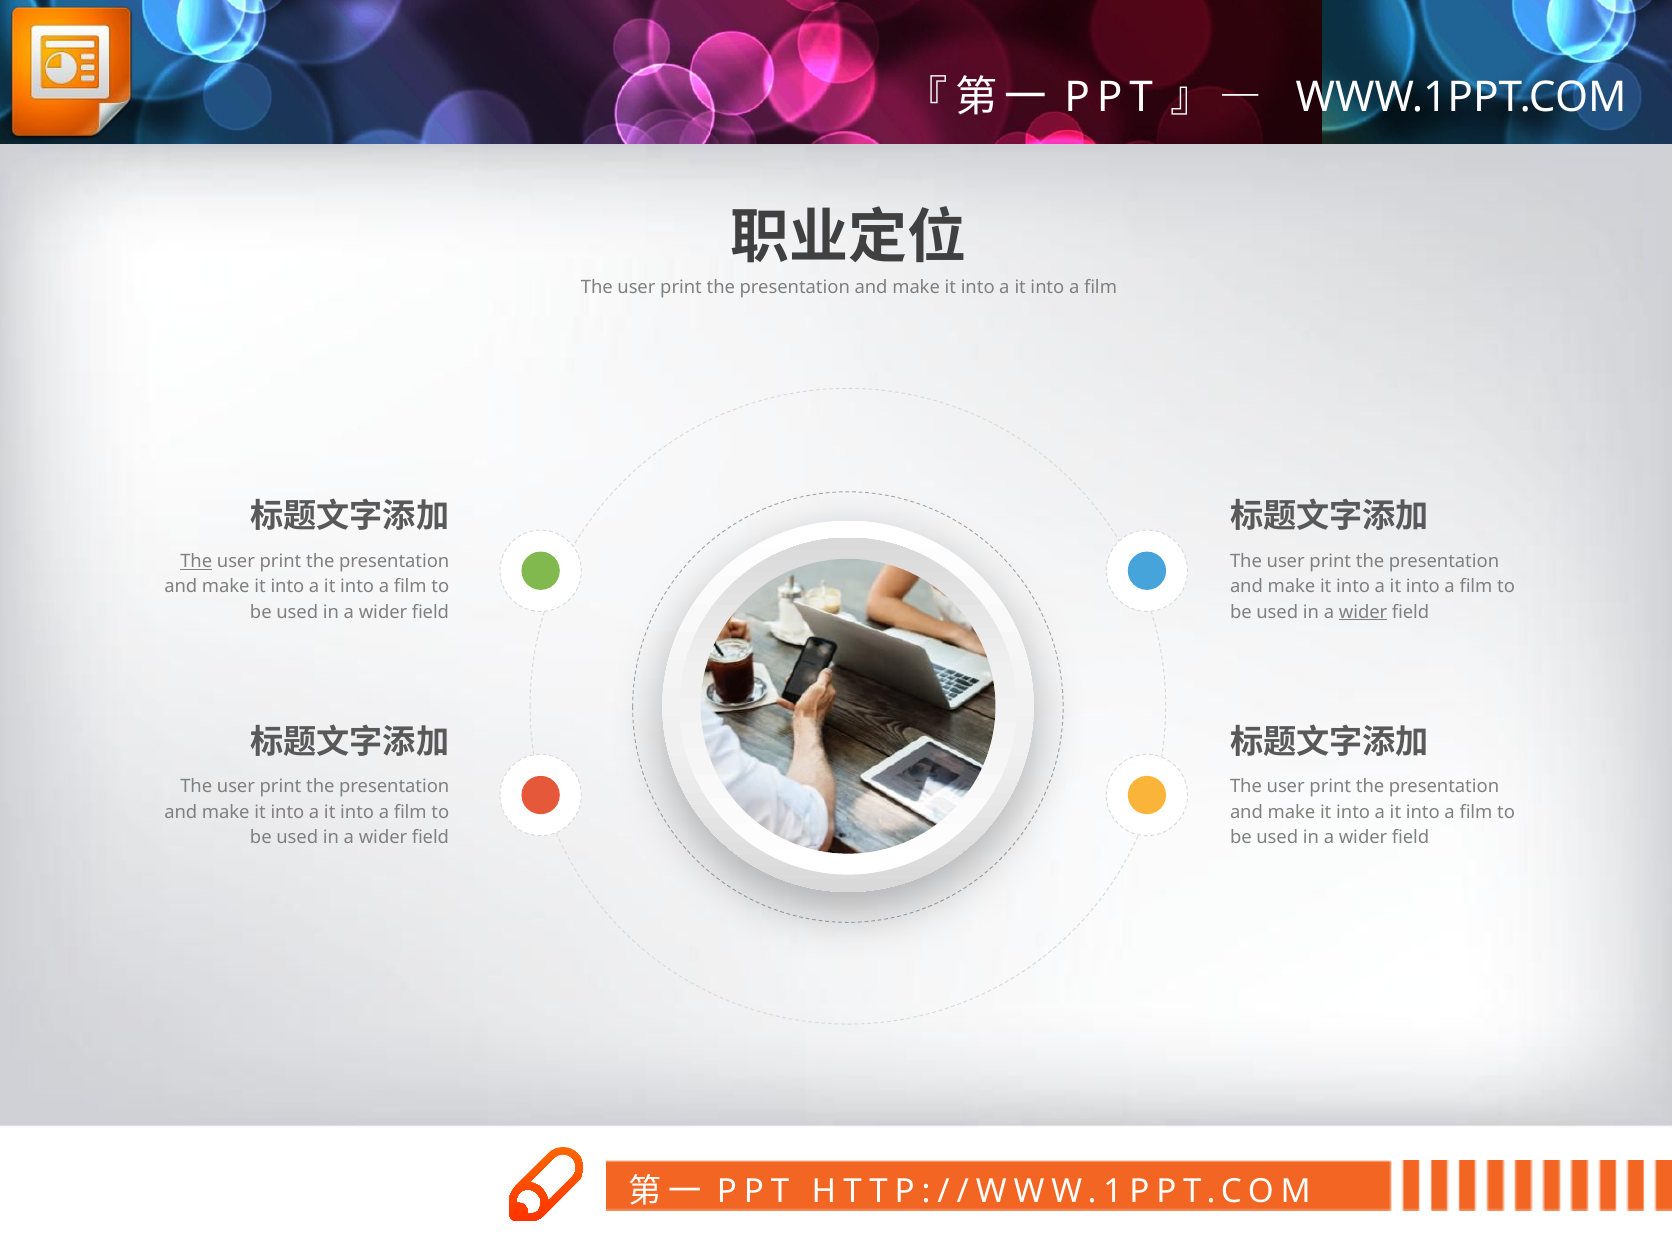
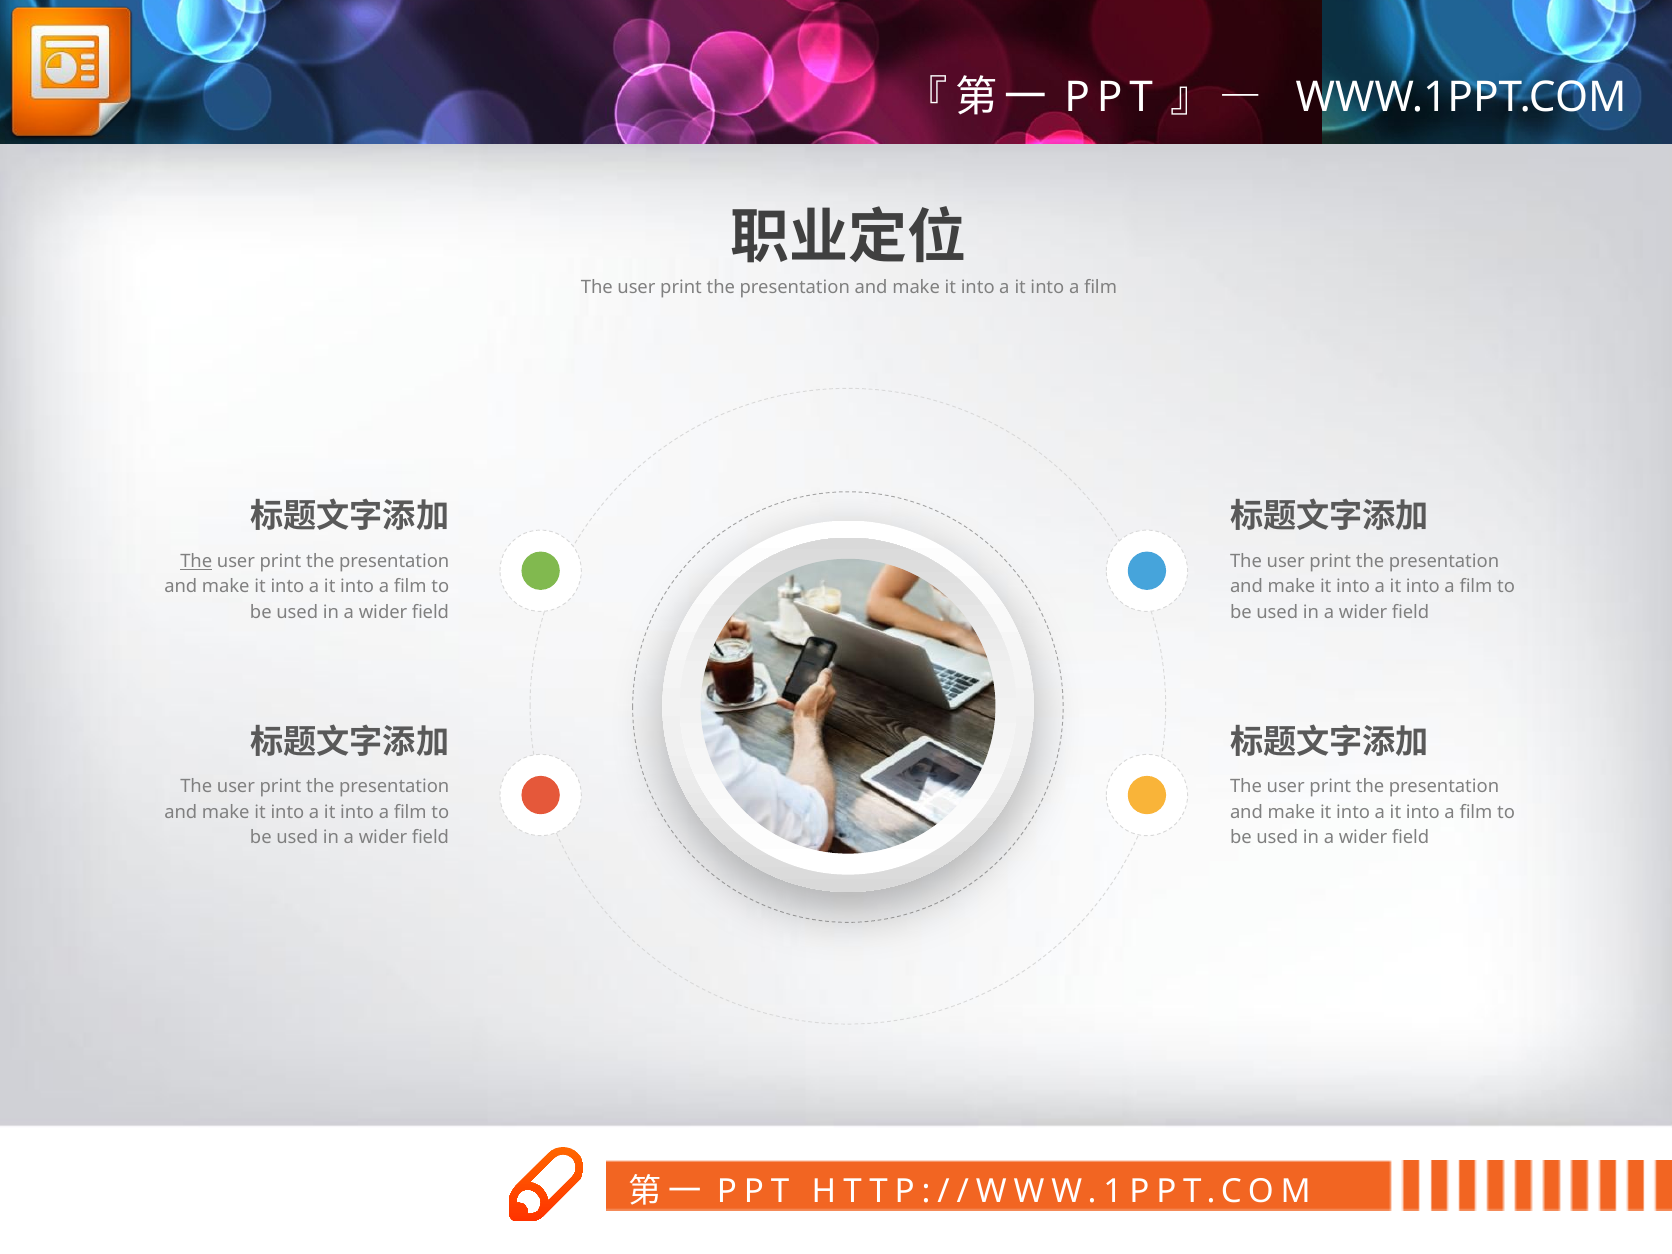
wider at (1363, 612) underline: present -> none
